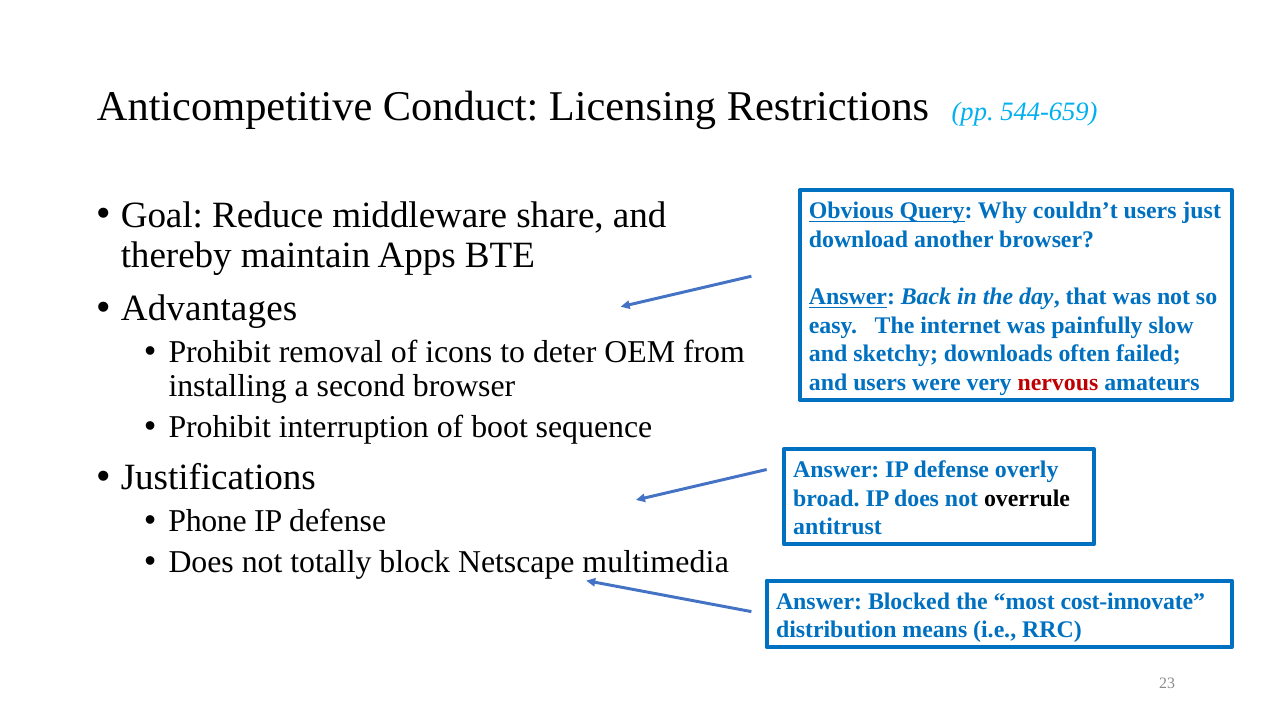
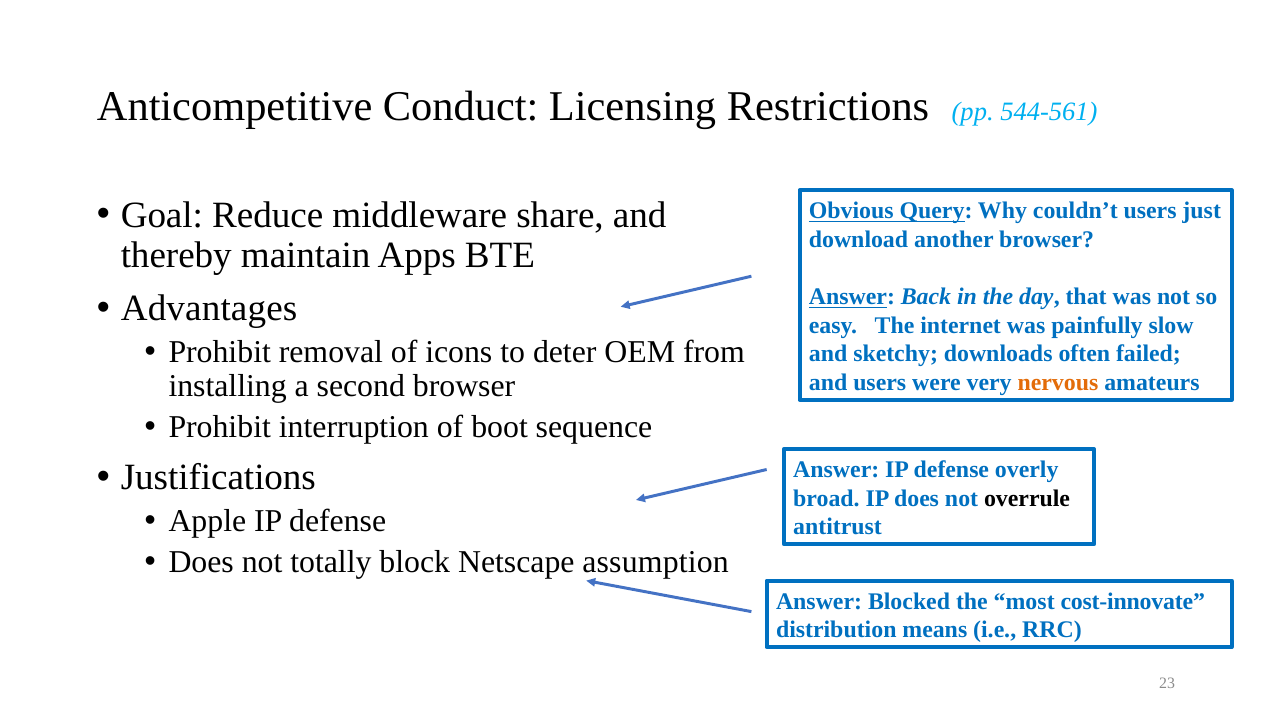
544-659: 544-659 -> 544-561
nervous colour: red -> orange
Phone: Phone -> Apple
multimedia: multimedia -> assumption
